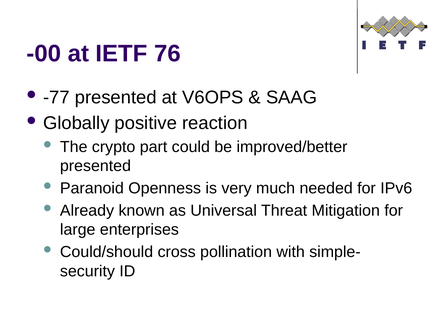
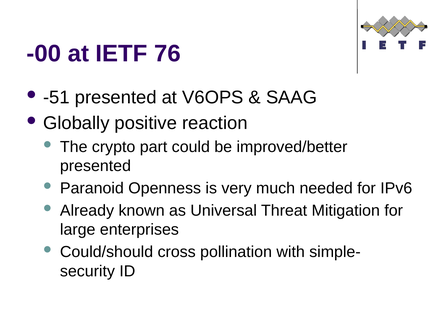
-77: -77 -> -51
